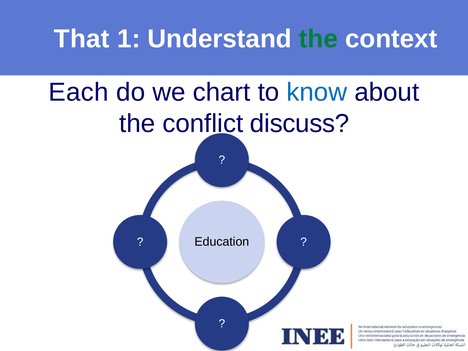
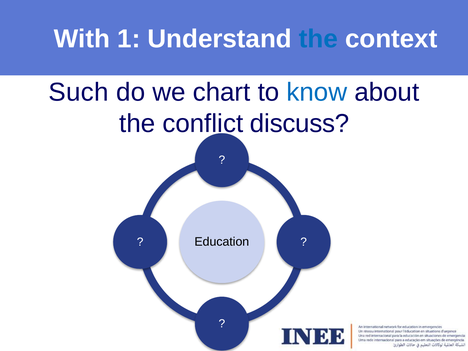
That: That -> With
the at (318, 39) colour: green -> blue
Each: Each -> Such
